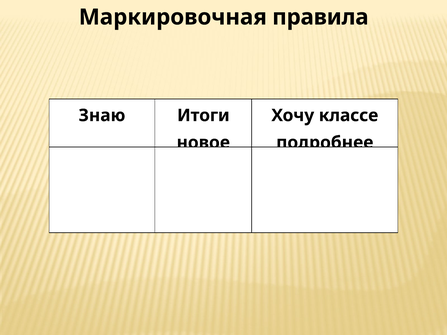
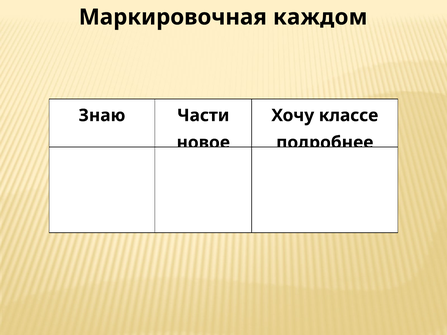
правила: правила -> каждом
Итоги: Итоги -> Части
